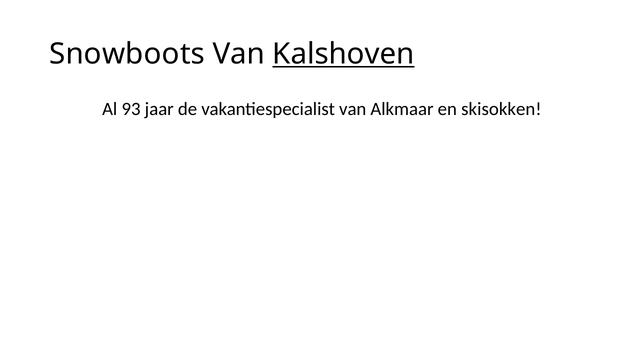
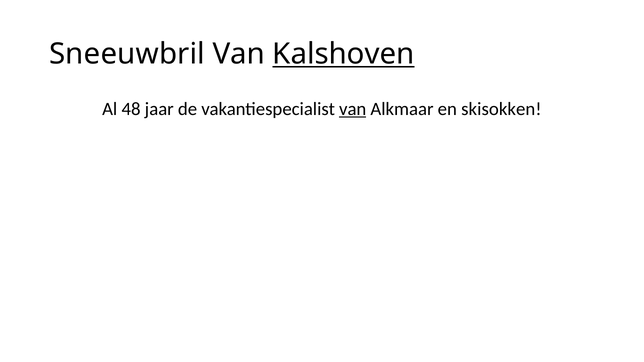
Snowboots: Snowboots -> Sneeuwbril
93: 93 -> 48
van at (353, 109) underline: none -> present
